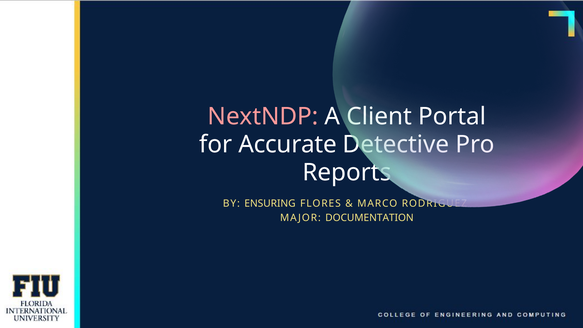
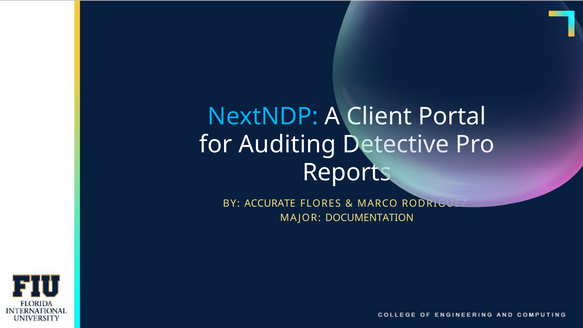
NextNDP colour: pink -> light blue
Accurate: Accurate -> Auditing
ENSURING: ENSURING -> ACCURATE
